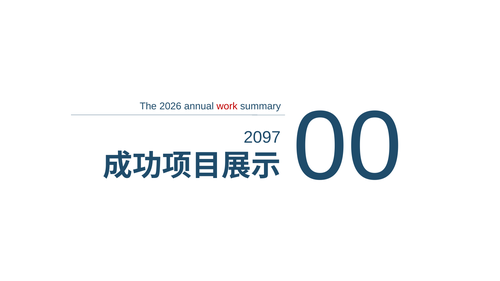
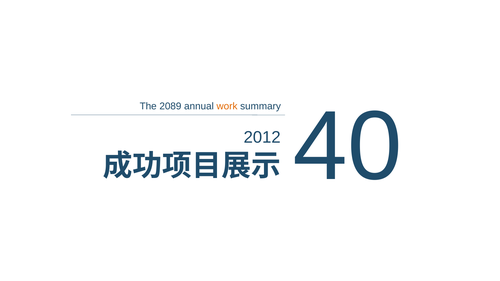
2026: 2026 -> 2089
work colour: red -> orange
00: 00 -> 40
2097: 2097 -> 2012
